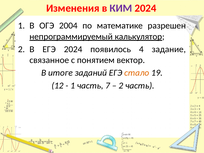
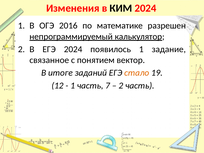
КИМ colour: purple -> black
2004: 2004 -> 2016
появилось 4: 4 -> 1
